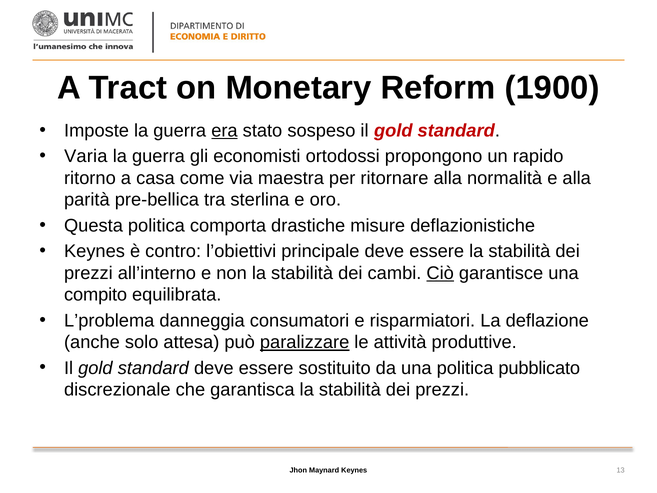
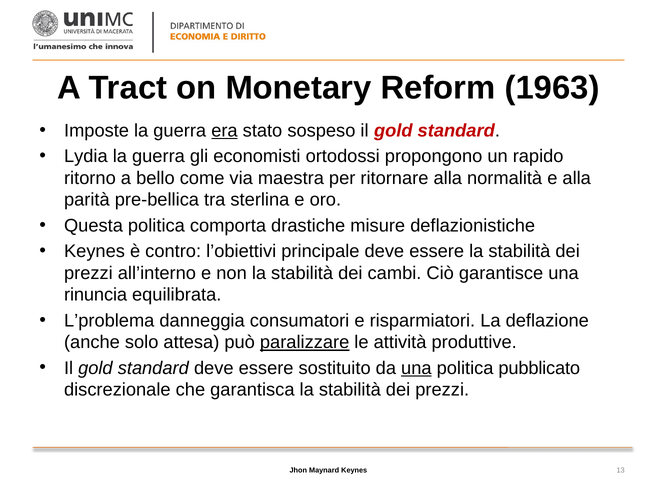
1900: 1900 -> 1963
Varia: Varia -> Lydia
casa: casa -> bello
Ciò underline: present -> none
compito: compito -> rinuncia
una at (416, 368) underline: none -> present
